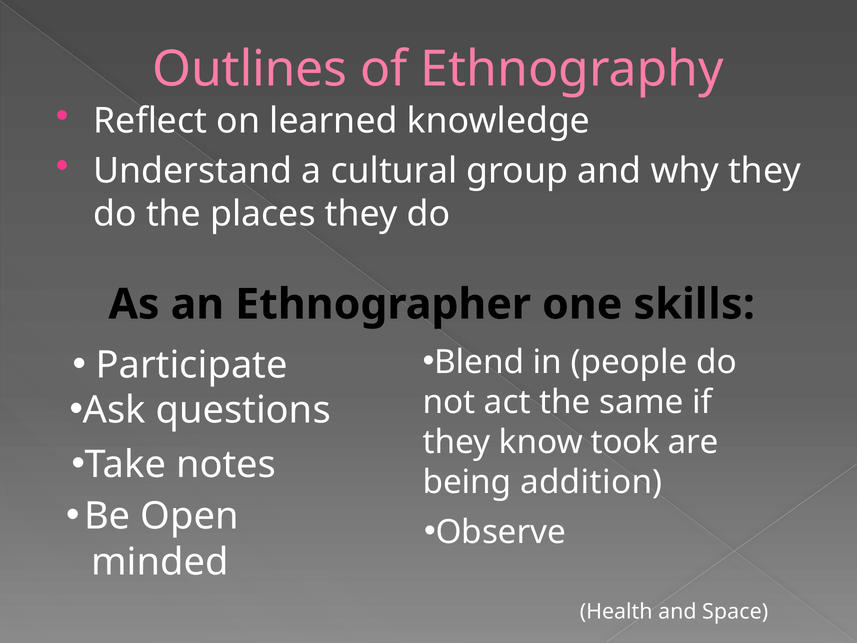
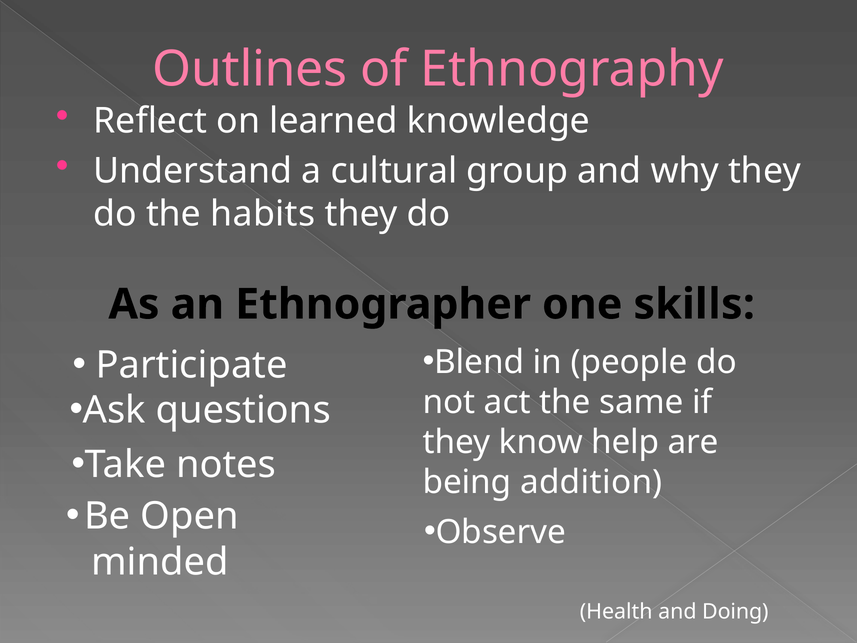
places: places -> habits
took: took -> help
Space: Space -> Doing
